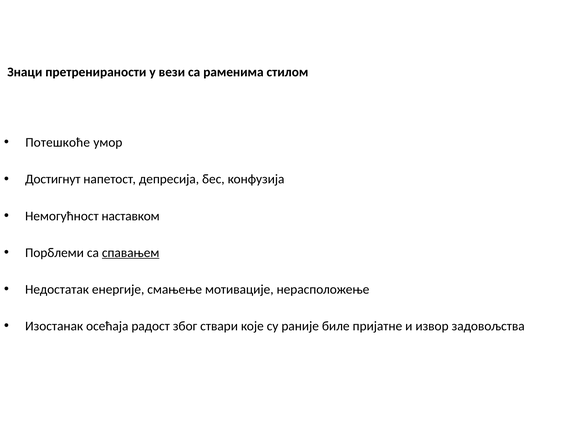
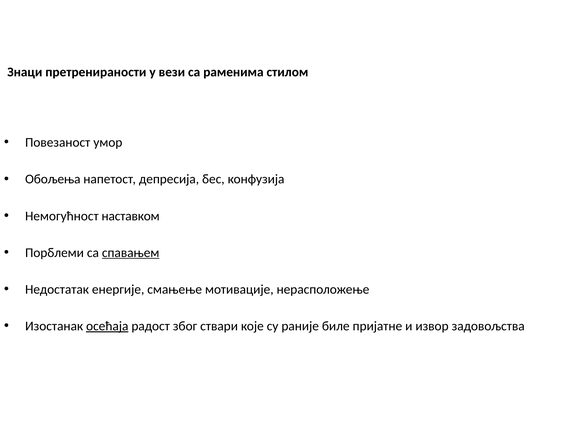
Потешкоће: Потешкоће -> Повезаност
Достигнут: Достигнут -> Обољења
осећаја underline: none -> present
